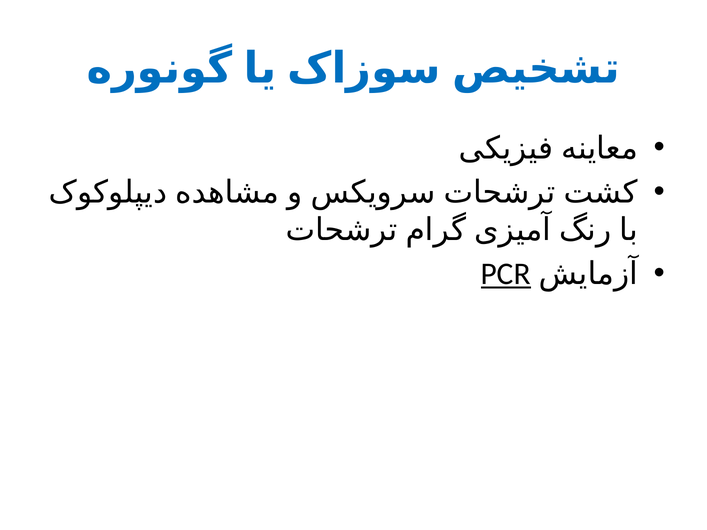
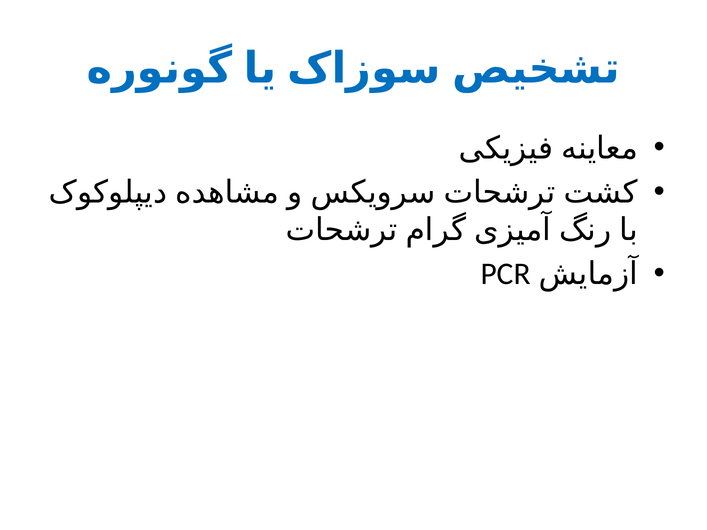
PCR underline: present -> none
